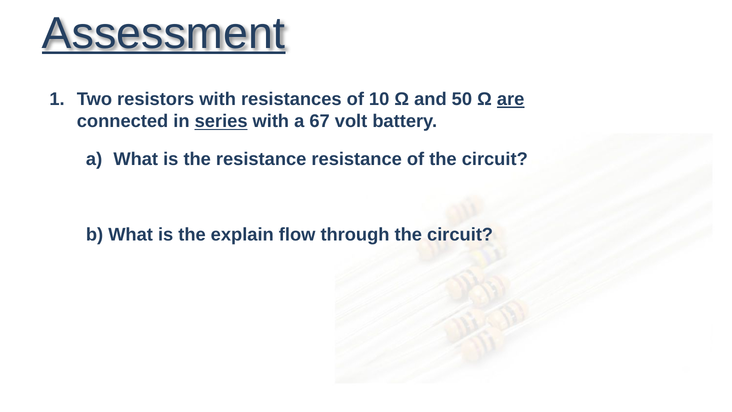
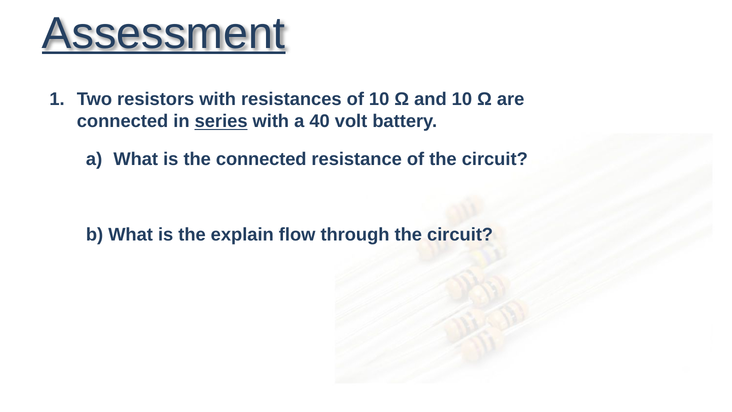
and 50: 50 -> 10
are underline: present -> none
67: 67 -> 40
the resistance: resistance -> connected
